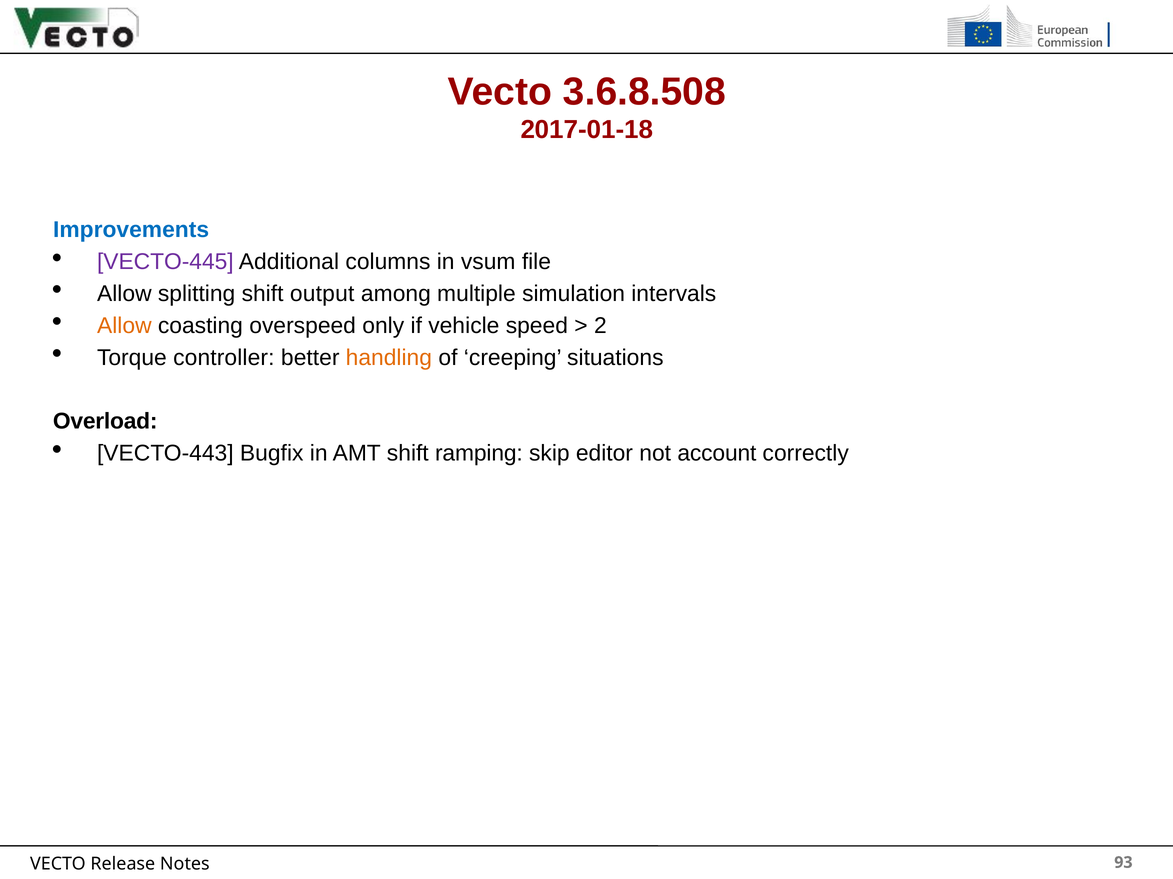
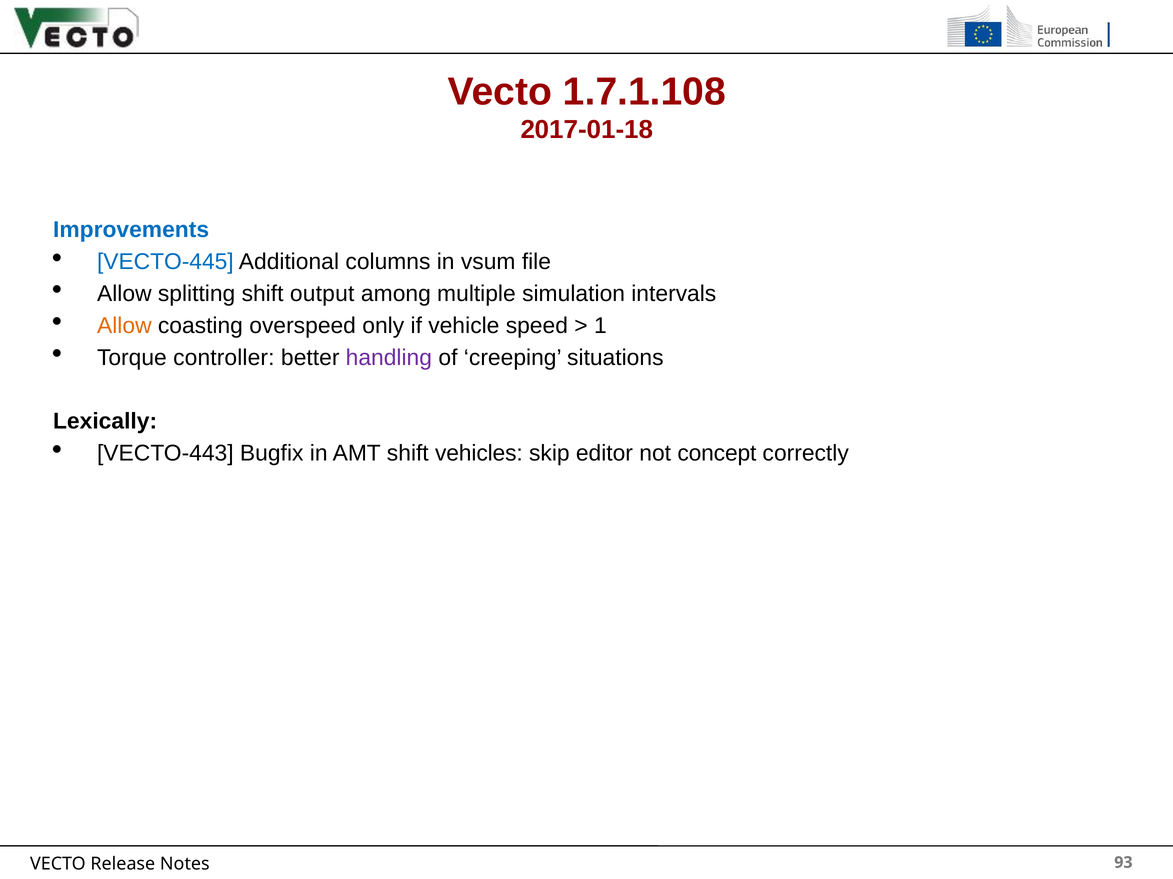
3.6.8.508: 3.6.8.508 -> 1.7.1.108
VECTO-445 colour: purple -> blue
2: 2 -> 1
handling colour: orange -> purple
Overload: Overload -> Lexically
ramping: ramping -> vehicles
account: account -> concept
